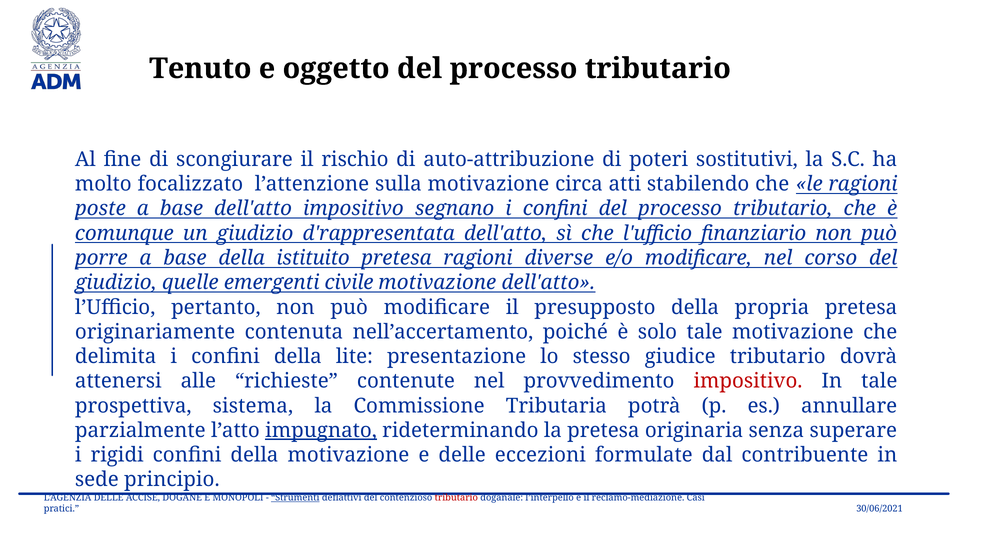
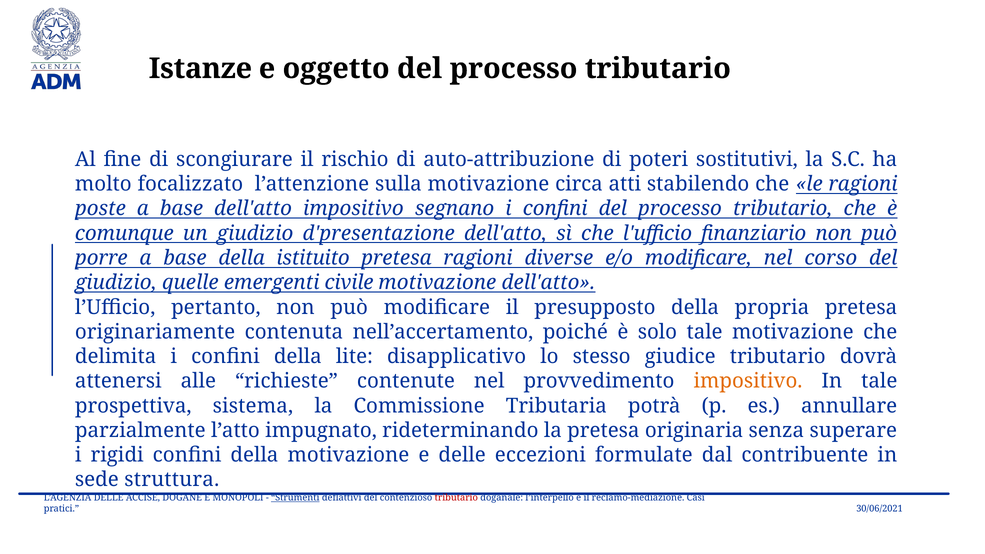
Tenuto: Tenuto -> Istanze
d'rappresentata: d'rappresentata -> d'presentazione
presentazione: presentazione -> disapplicativo
impositivo at (748, 381) colour: red -> orange
impugnato underline: present -> none
principio: principio -> struttura
